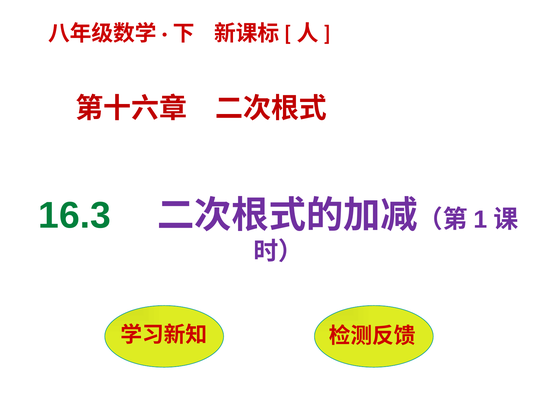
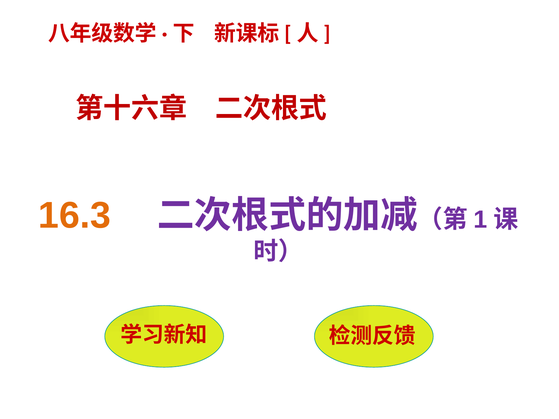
16.3 colour: green -> orange
